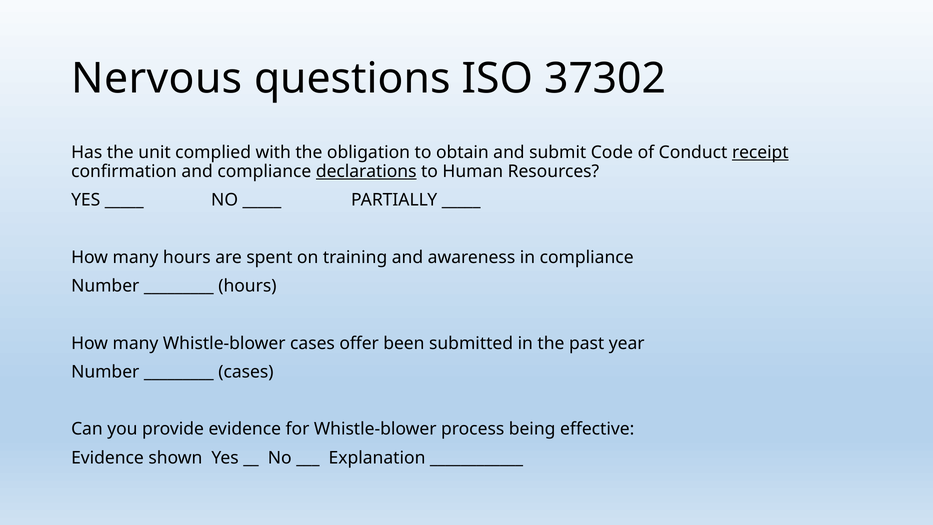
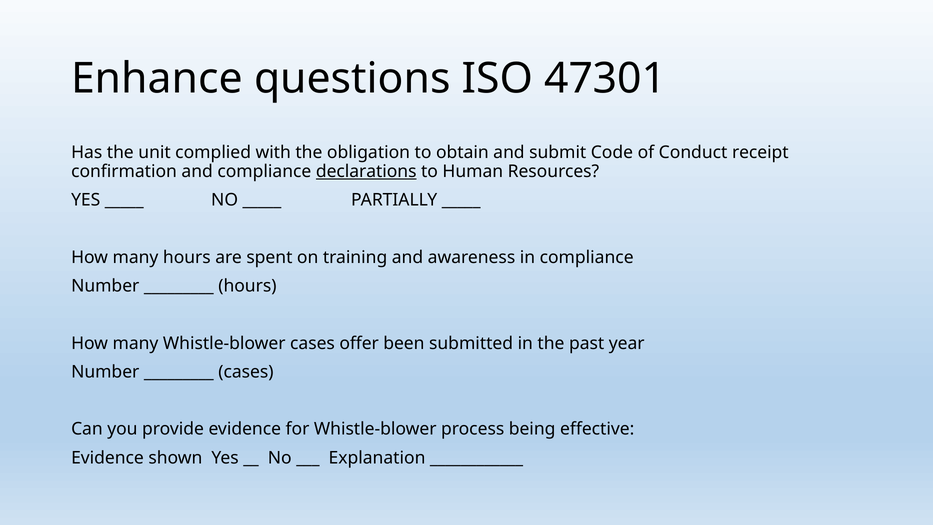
Nervous: Nervous -> Enhance
37302: 37302 -> 47301
receipt underline: present -> none
